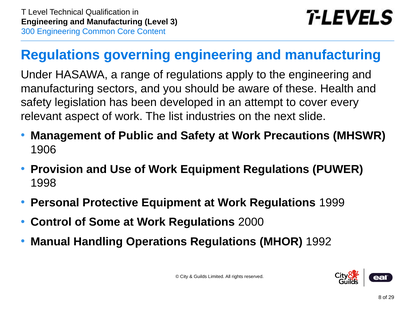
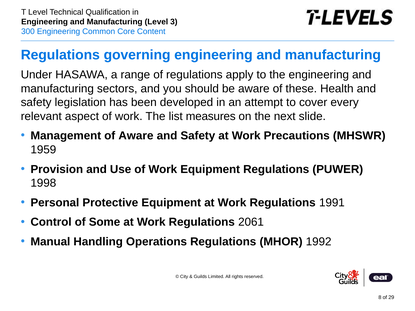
industries: industries -> measures
of Public: Public -> Aware
1906: 1906 -> 1959
1999: 1999 -> 1991
2000: 2000 -> 2061
